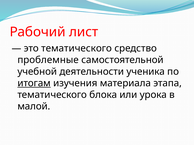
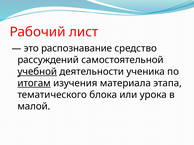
это тематического: тематического -> распознавание
проблемные: проблемные -> рассуждений
учебной underline: none -> present
